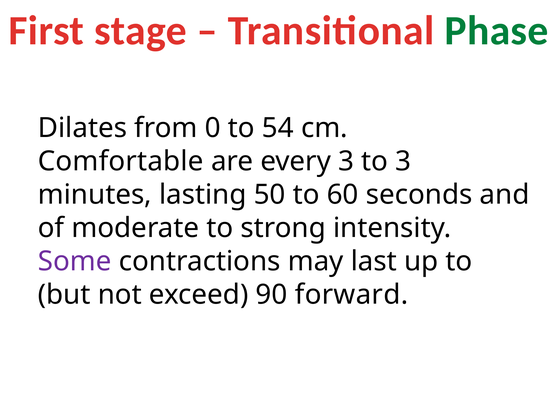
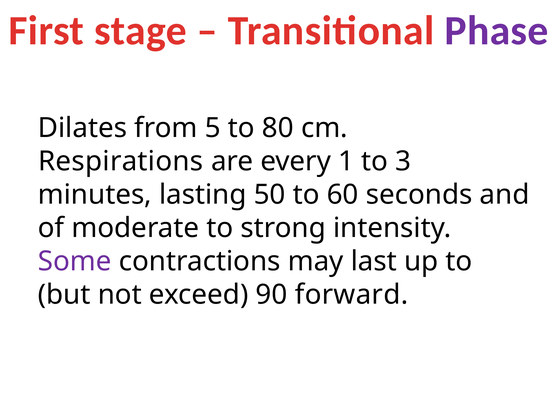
Phase colour: green -> purple
0: 0 -> 5
54: 54 -> 80
Comfortable: Comfortable -> Respirations
every 3: 3 -> 1
